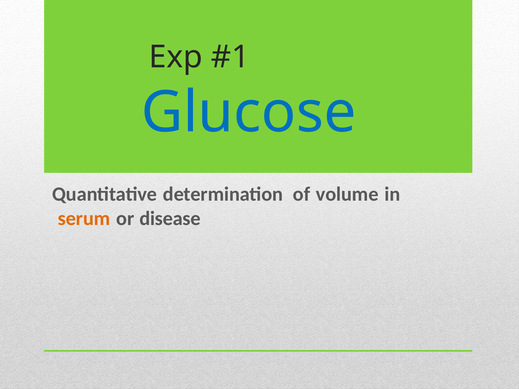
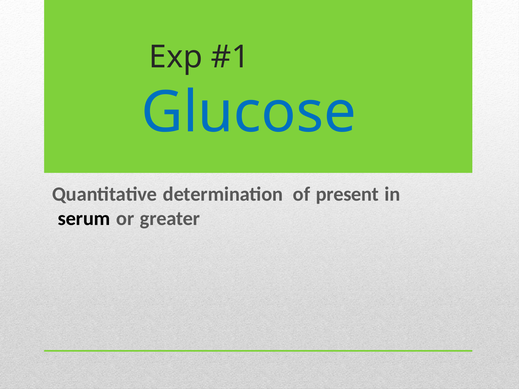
volume: volume -> present
serum colour: orange -> black
disease: disease -> greater
